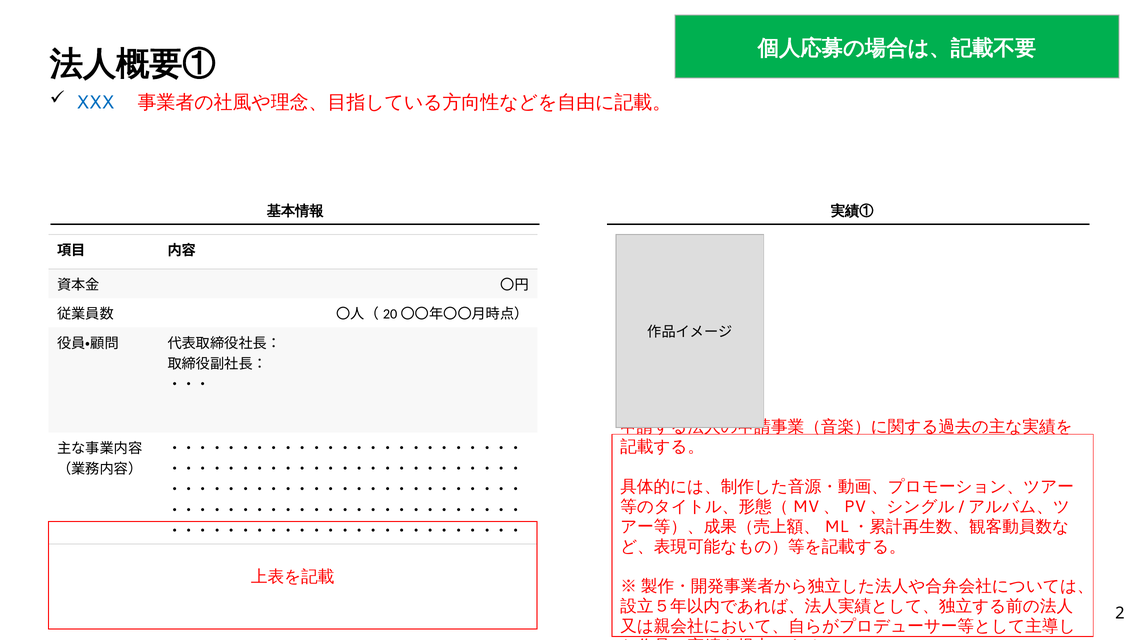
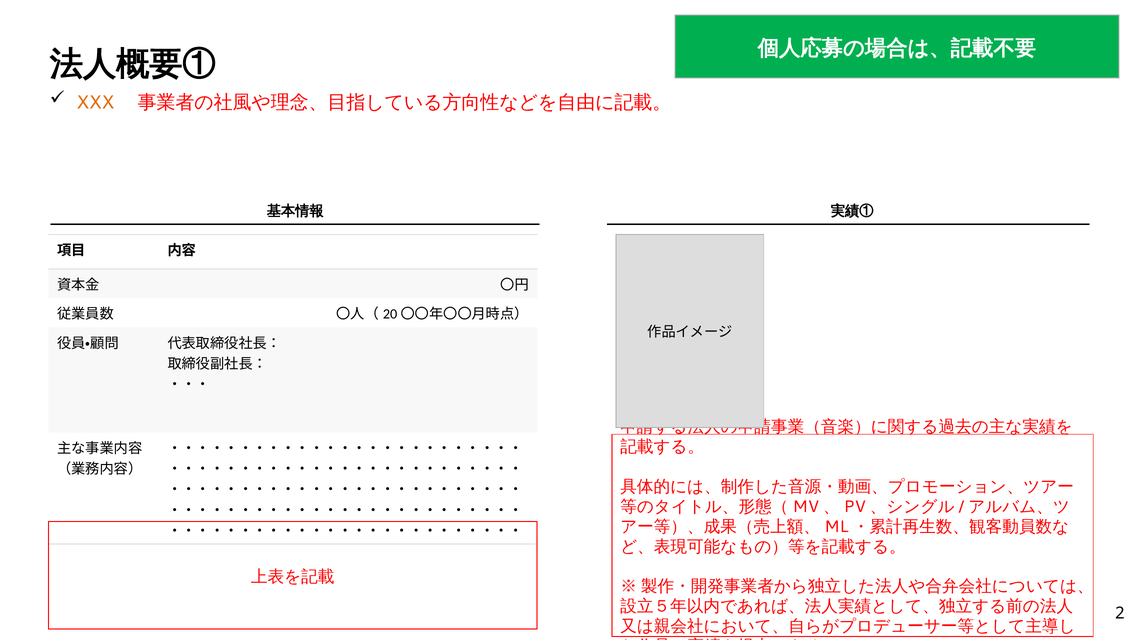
XXX colour: blue -> orange
